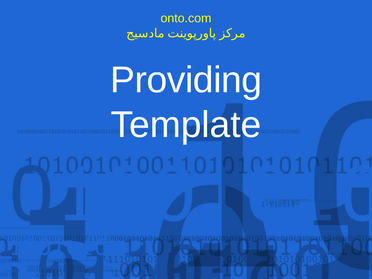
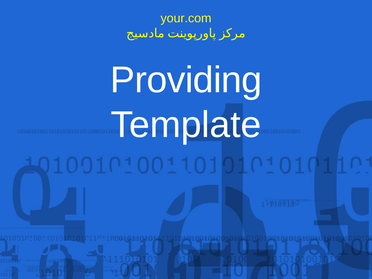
onto.com: onto.com -> your.com
